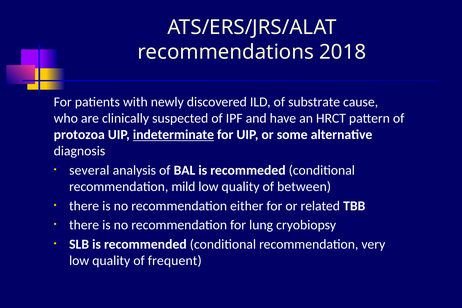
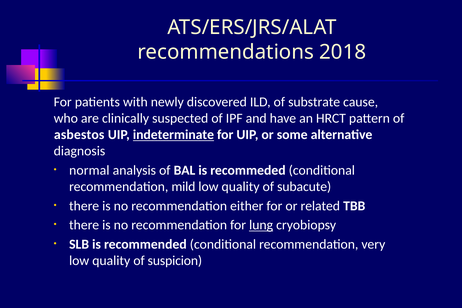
protozoa: protozoa -> asbestos
several: several -> normal
between: between -> subacute
lung underline: none -> present
frequent: frequent -> suspicion
